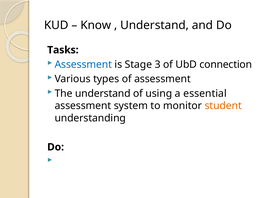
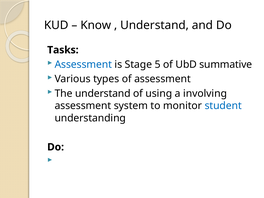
3: 3 -> 5
connection: connection -> summative
essential: essential -> involving
student colour: orange -> blue
